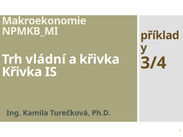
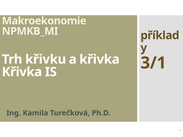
vládní: vládní -> křivku
3/4: 3/4 -> 3/1
